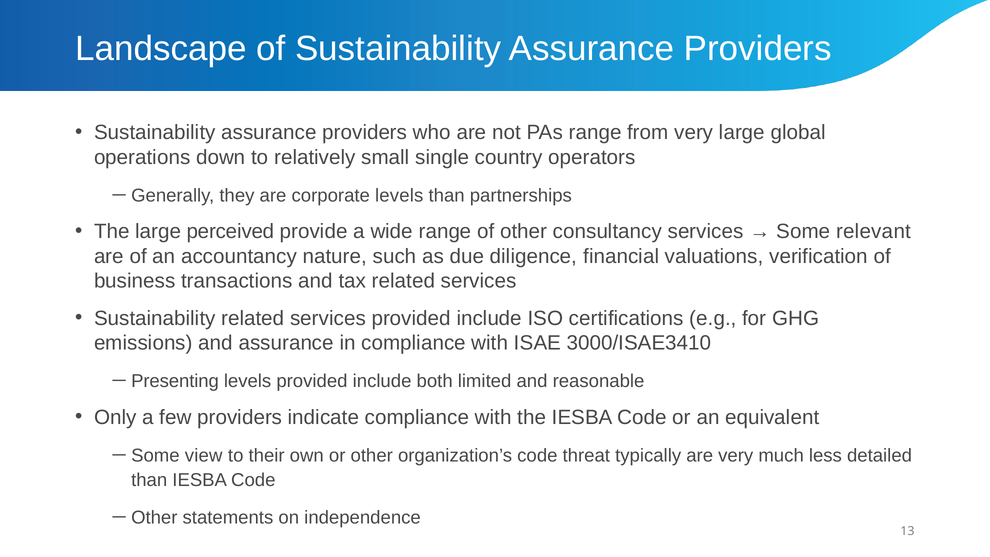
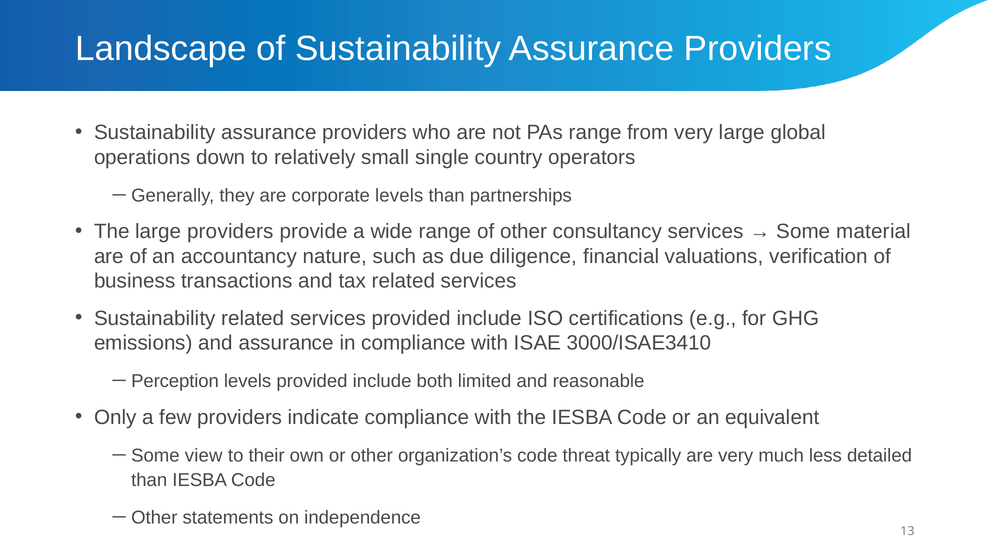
large perceived: perceived -> providers
relevant: relevant -> material
Presenting: Presenting -> Perception
